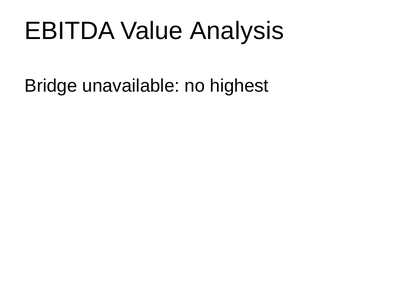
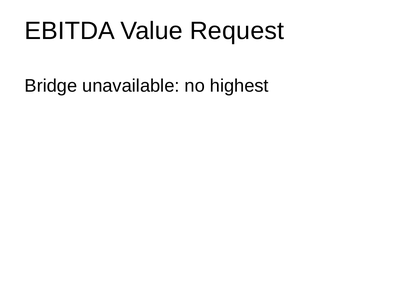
Analysis: Analysis -> Request
